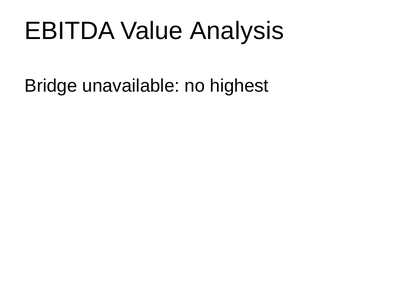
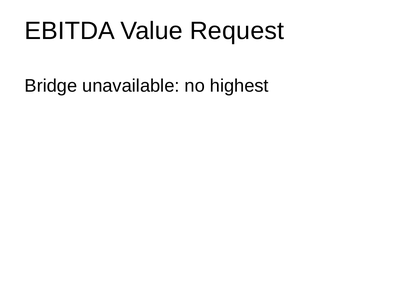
Analysis: Analysis -> Request
